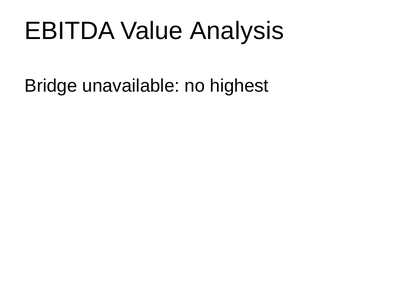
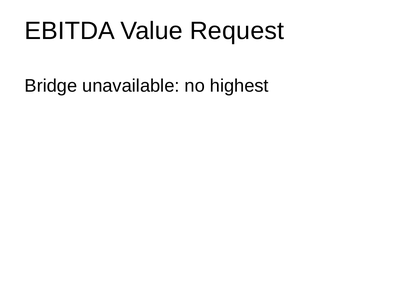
Analysis: Analysis -> Request
